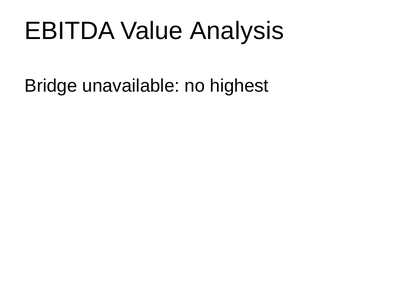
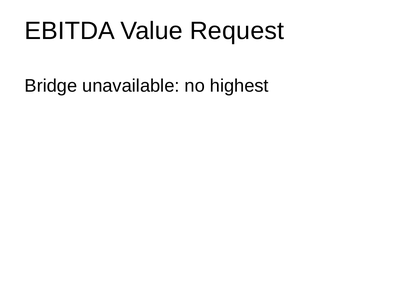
Analysis: Analysis -> Request
